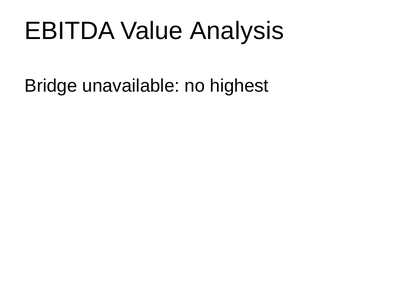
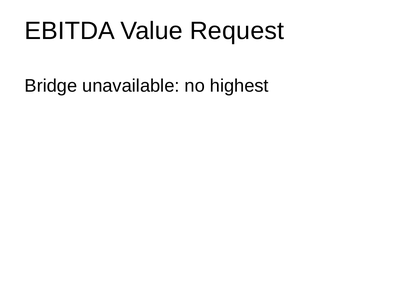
Analysis: Analysis -> Request
